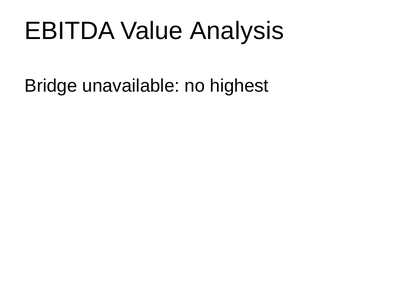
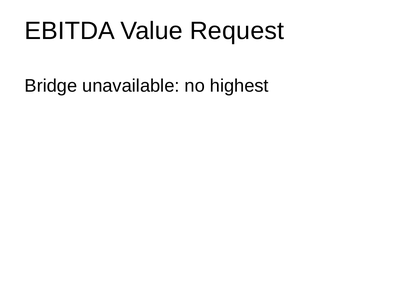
Analysis: Analysis -> Request
